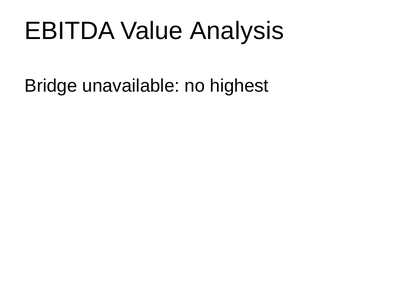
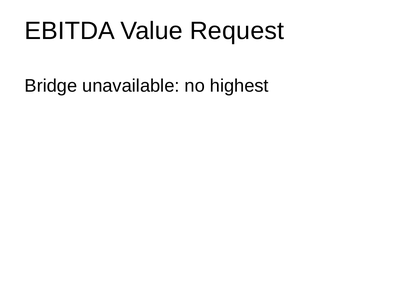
Analysis: Analysis -> Request
